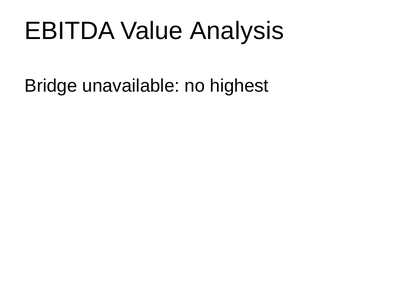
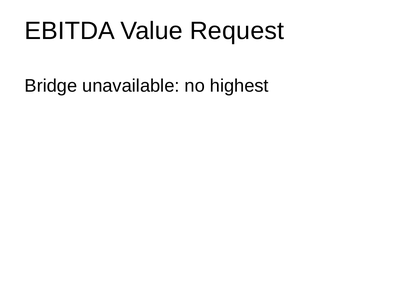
Analysis: Analysis -> Request
